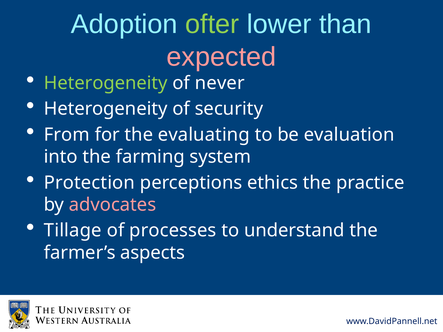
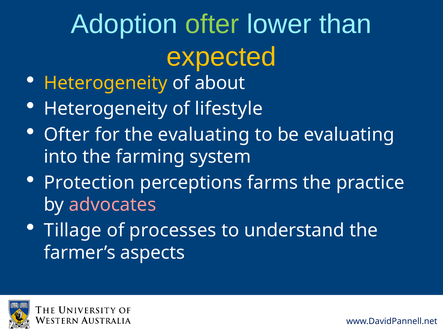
expected colour: pink -> yellow
Heterogeneity at (106, 83) colour: light green -> yellow
never: never -> about
security: security -> lifestyle
From at (67, 135): From -> Ofter
be evaluation: evaluation -> evaluating
ethics: ethics -> farms
